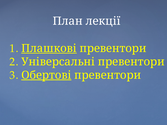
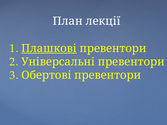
Обертові underline: present -> none
